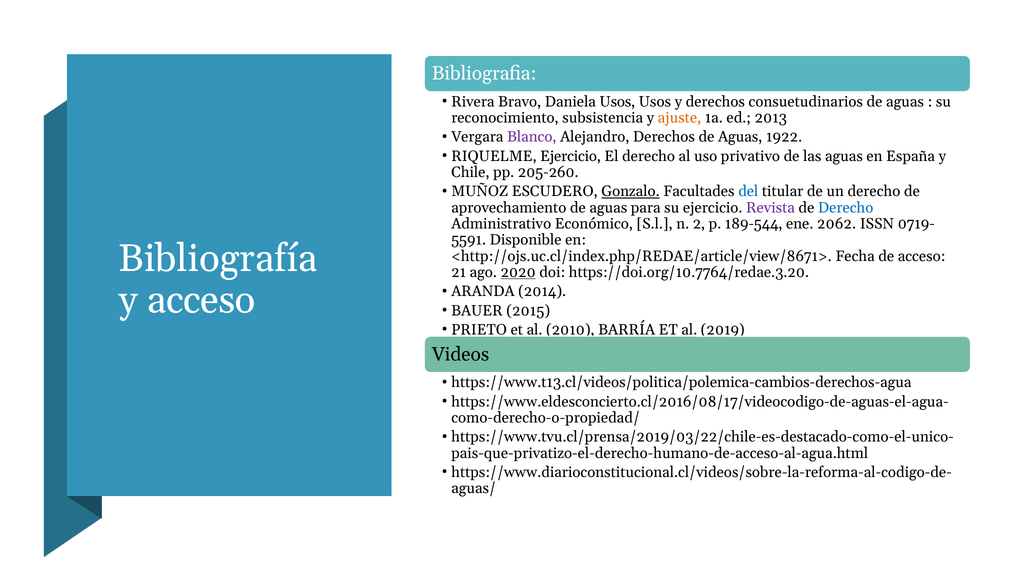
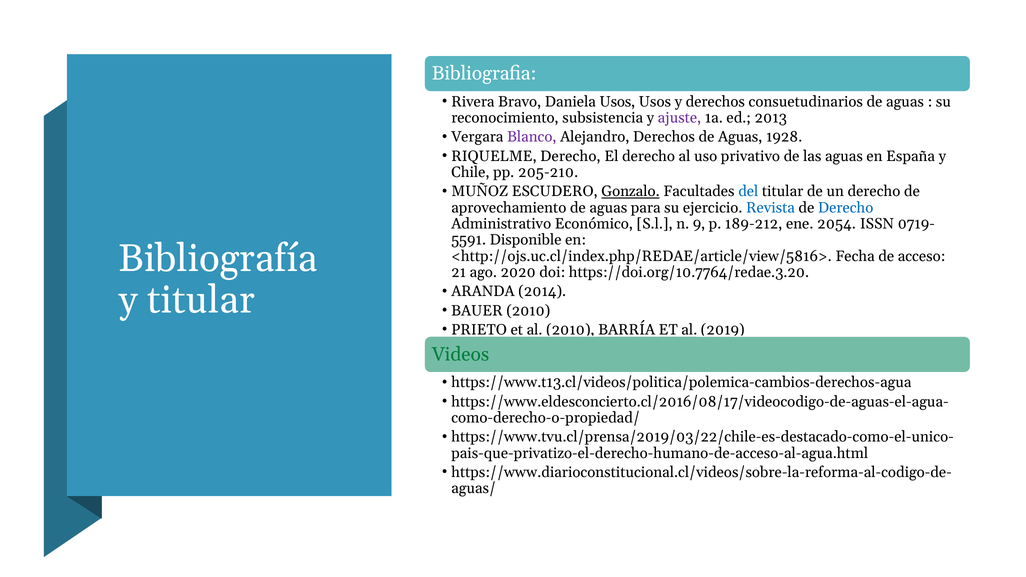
ajuste colour: orange -> purple
1922: 1922 -> 1928
RIQUELME Ejercicio: Ejercicio -> Derecho
205-260: 205-260 -> 205-210
Revista colour: purple -> blue
2: 2 -> 9
189-544: 189-544 -> 189-212
2062: 2062 -> 2054
<http://ojs.uc.cl/index.php/REDAE/article/view/8671>: <http://ojs.uc.cl/index.php/REDAE/article/view/8671> -> <http://ojs.uc.cl/index.php/REDAE/article/view/5816>
2020 underline: present -> none
y acceso: acceso -> titular
BAUER 2015: 2015 -> 2010
Videos colour: black -> green
